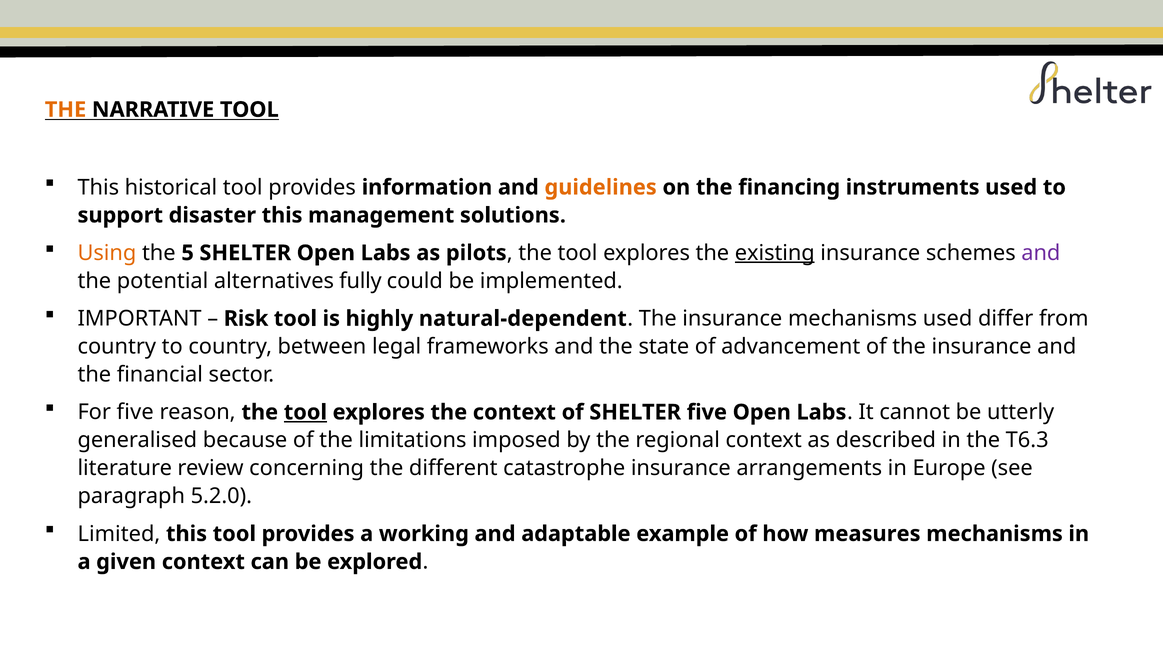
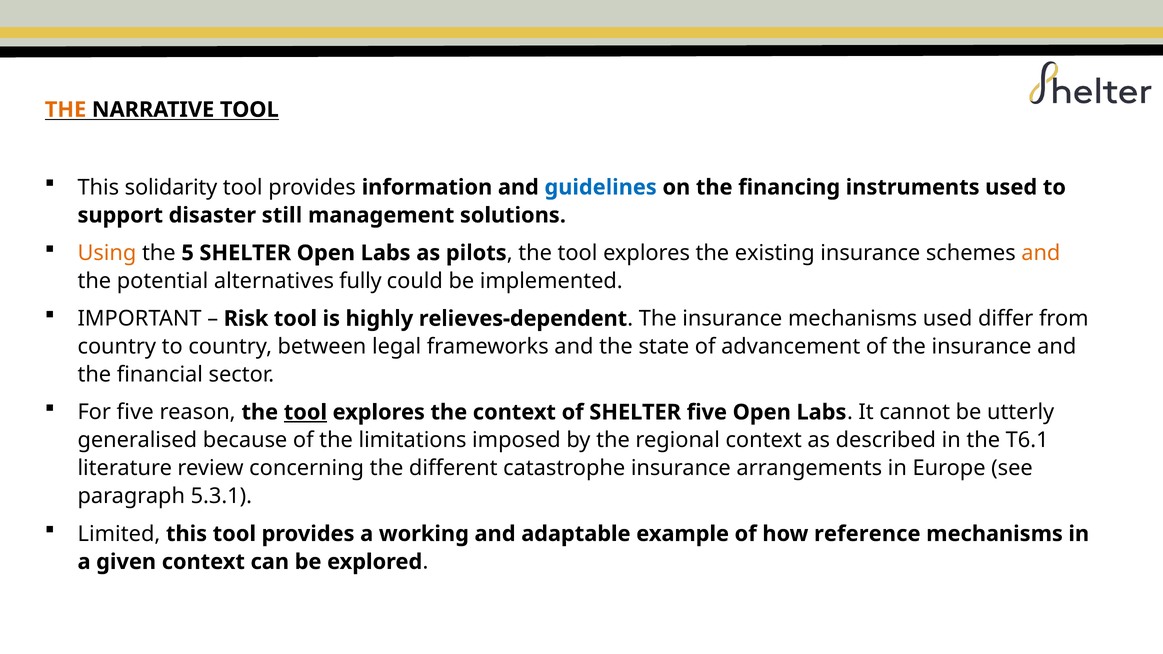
historical: historical -> solidarity
guidelines colour: orange -> blue
disaster this: this -> still
existing underline: present -> none
and at (1041, 253) colour: purple -> orange
natural-dependent: natural-dependent -> relieves-dependent
T6.3: T6.3 -> T6.1
5.2.0: 5.2.0 -> 5.3.1
measures: measures -> reference
